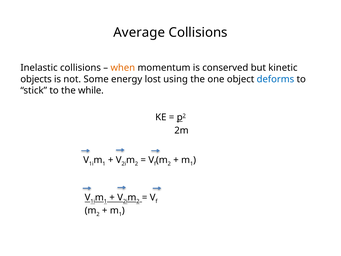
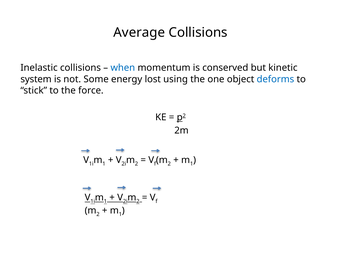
when colour: orange -> blue
objects: objects -> system
while: while -> force
